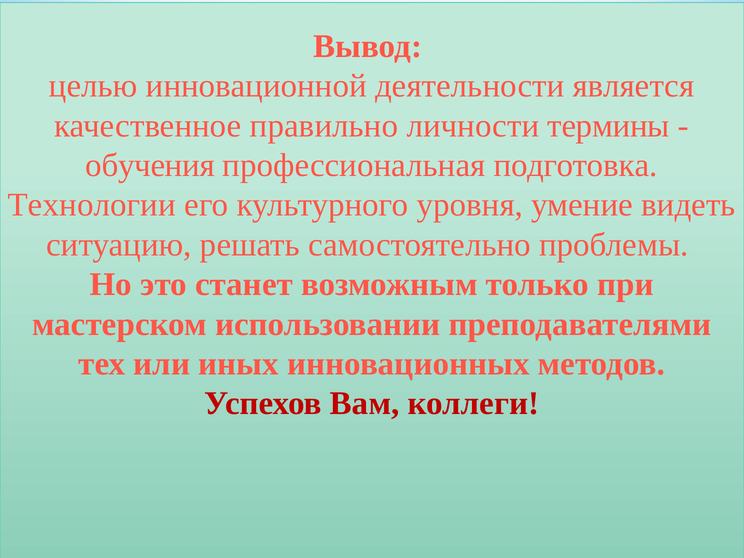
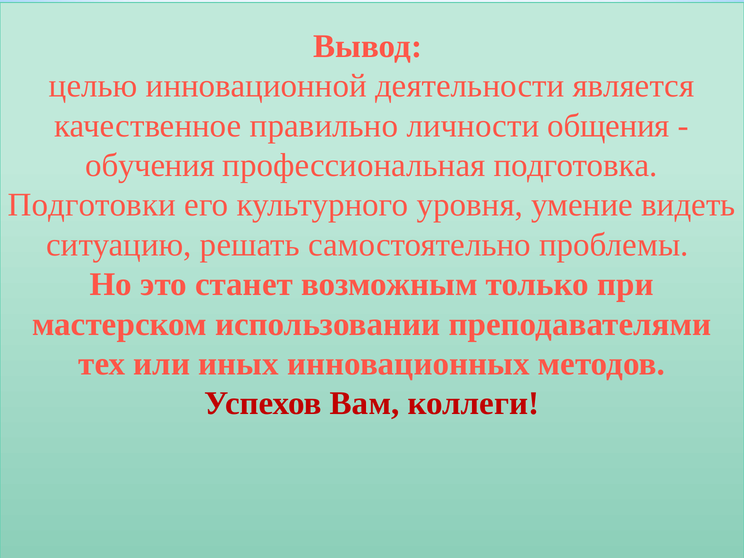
термины: термины -> общения
Технологии: Технологии -> Подготовки
